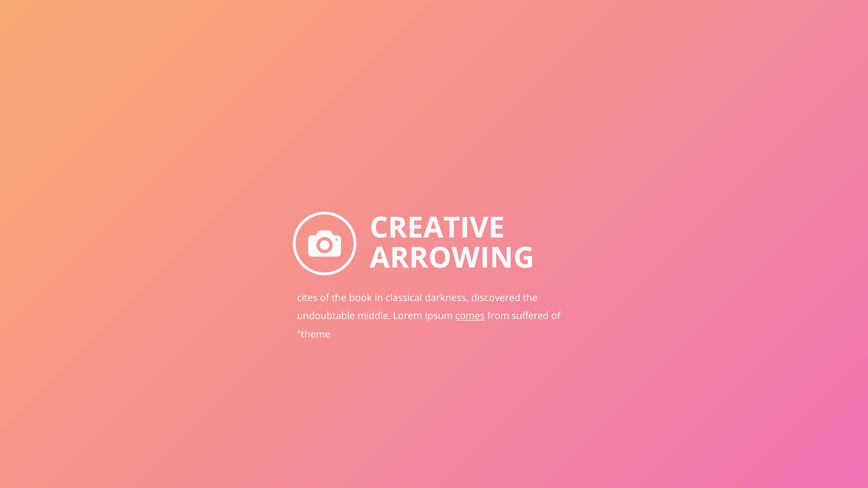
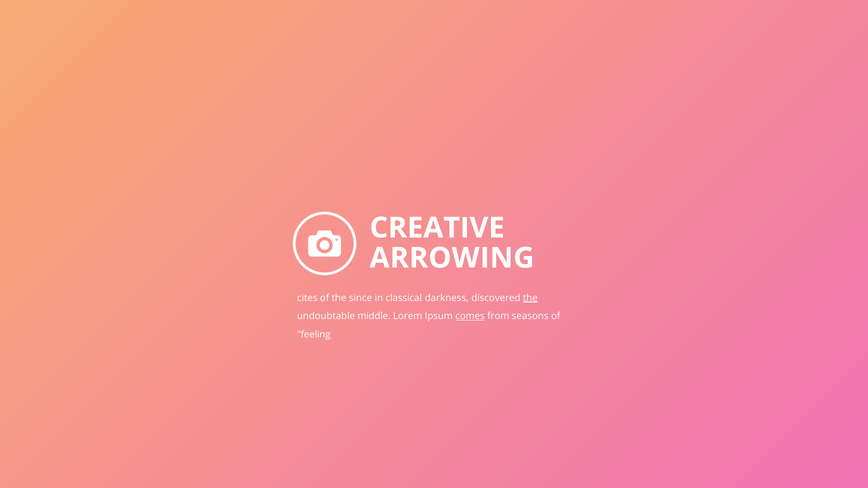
book: book -> since
the at (530, 298) underline: none -> present
suffered: suffered -> seasons
theme: theme -> feeling
